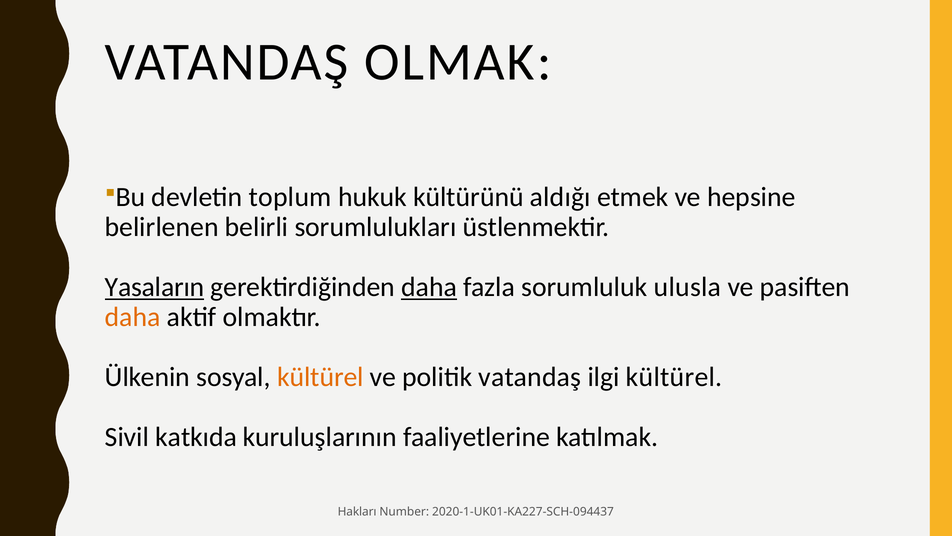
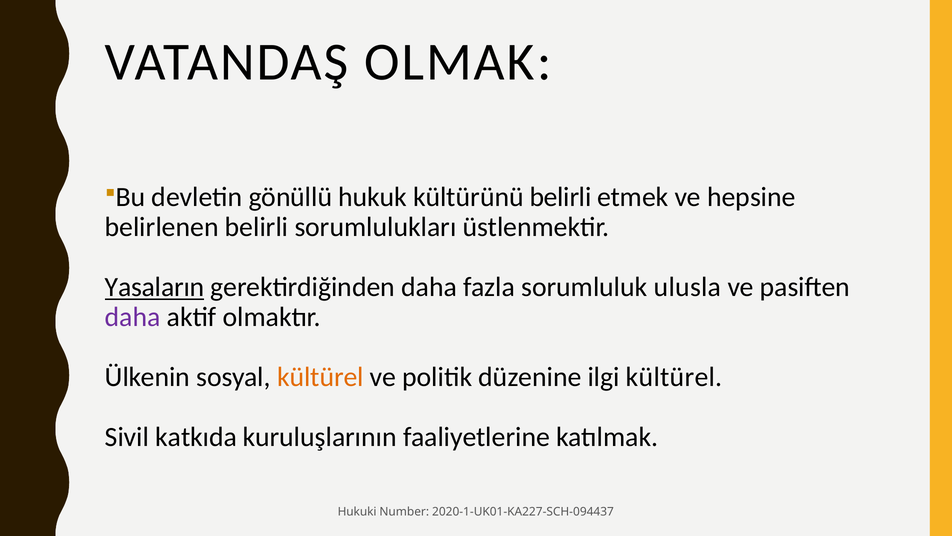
toplum: toplum -> gönüllü
kültürünü aldığı: aldığı -> belirli
daha at (429, 287) underline: present -> none
daha at (133, 317) colour: orange -> purple
politik vatandaş: vatandaş -> düzenine
Hakları: Hakları -> Hukuki
